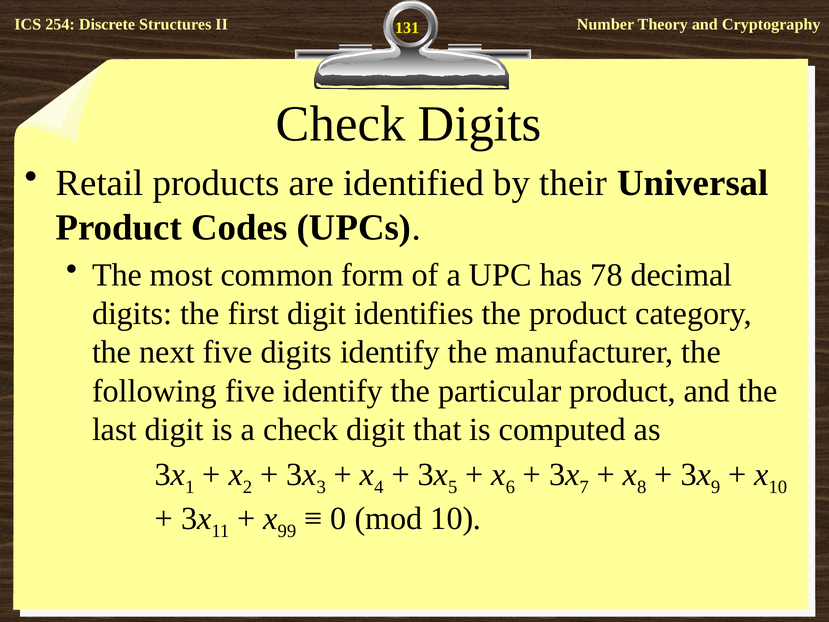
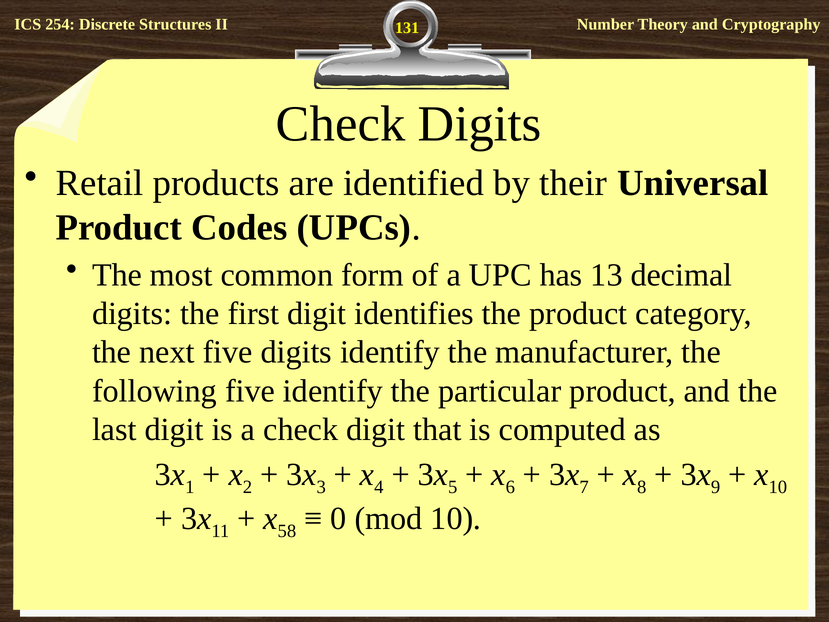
78: 78 -> 13
99: 99 -> 58
